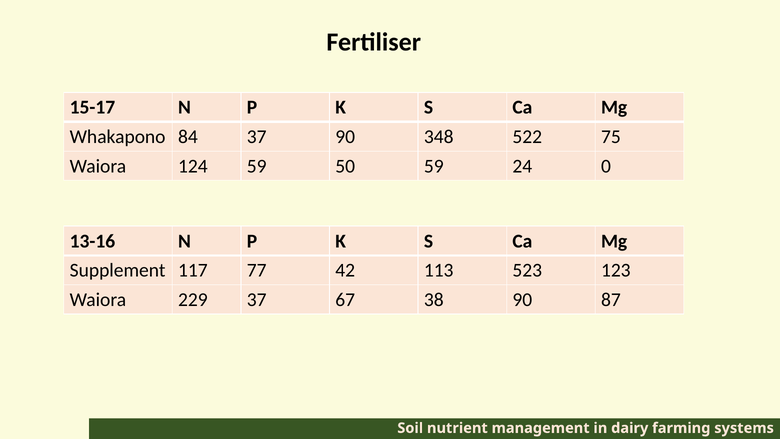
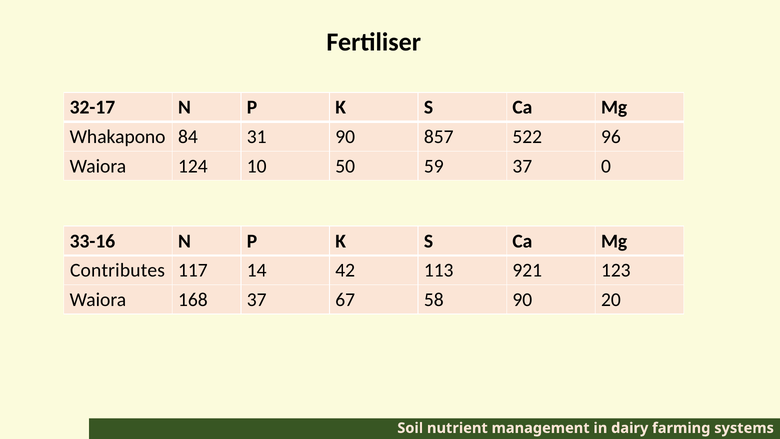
15-17: 15-17 -> 32-17
84 37: 37 -> 31
348: 348 -> 857
75: 75 -> 96
124 59: 59 -> 10
59 24: 24 -> 37
13-16: 13-16 -> 33-16
Supplement: Supplement -> Contributes
77: 77 -> 14
523: 523 -> 921
229: 229 -> 168
38: 38 -> 58
87: 87 -> 20
